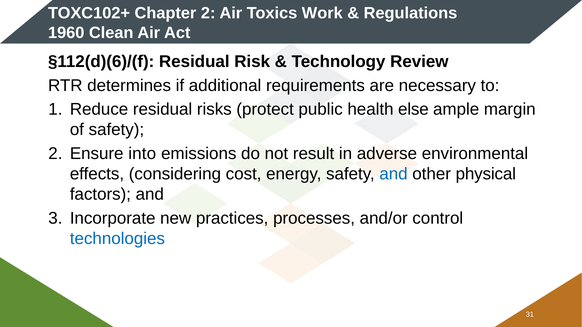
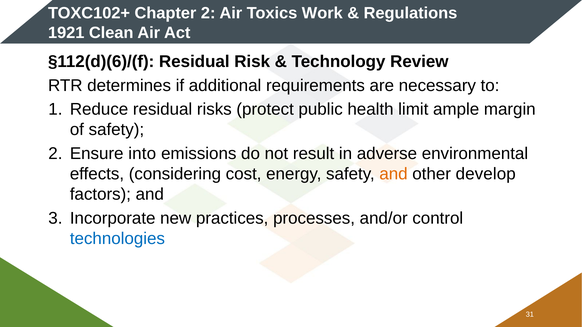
1960: 1960 -> 1921
else: else -> limit
and at (393, 174) colour: blue -> orange
physical: physical -> develop
